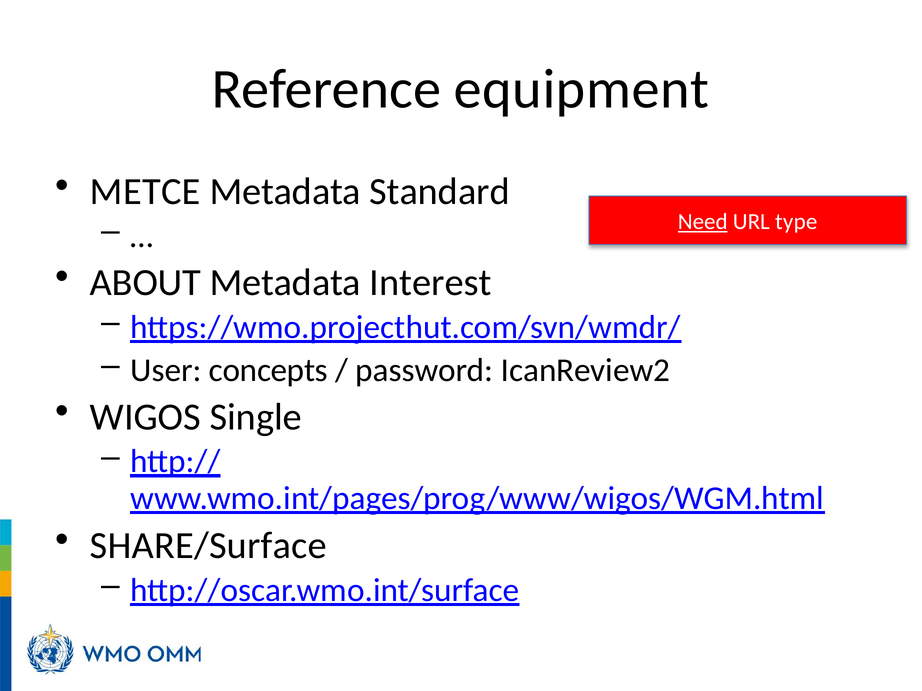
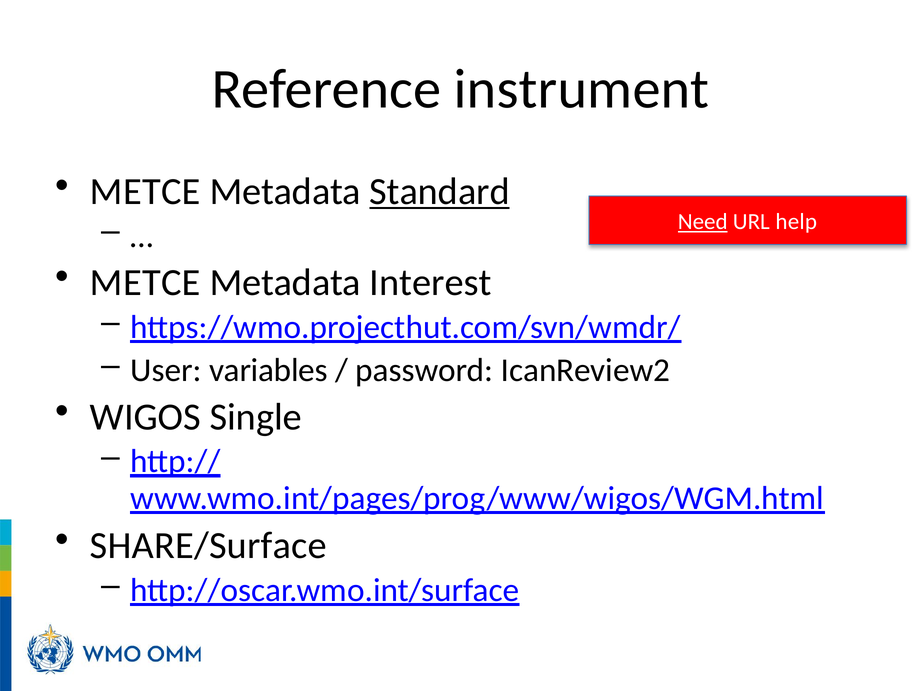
equipment: equipment -> instrument
Standard underline: none -> present
type: type -> help
ABOUT at (145, 283): ABOUT -> METCE
concepts: concepts -> variables
